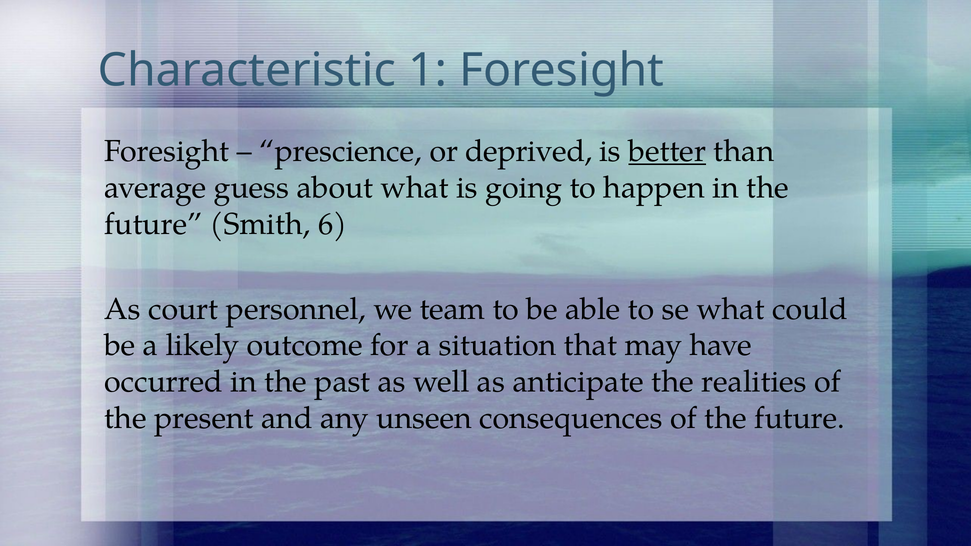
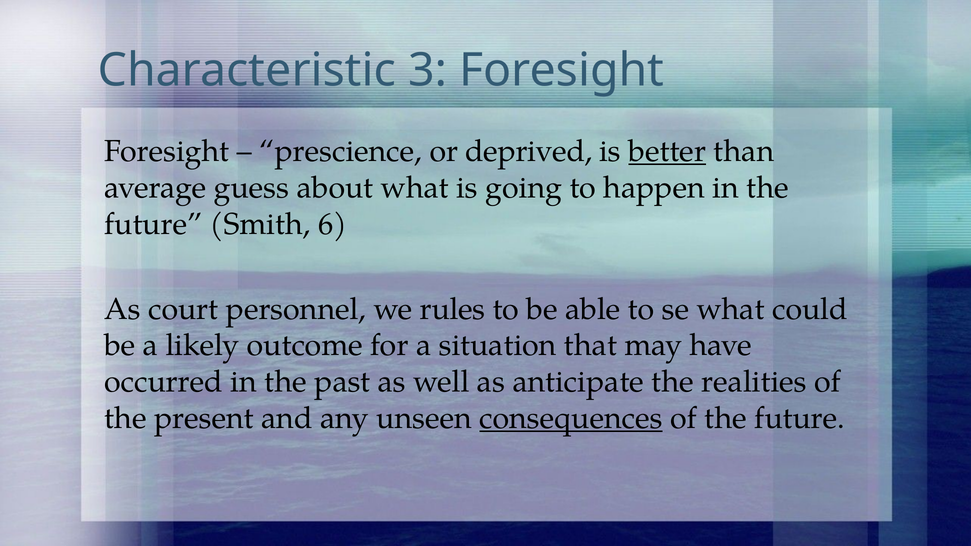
1: 1 -> 3
team: team -> rules
consequences underline: none -> present
